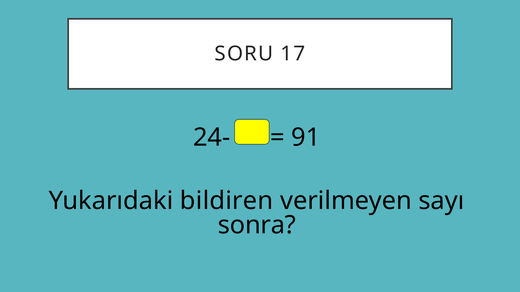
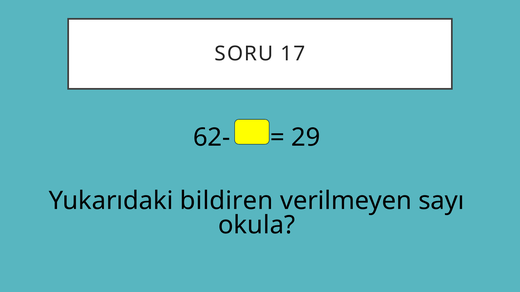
24-: 24- -> 62-
91: 91 -> 29
sonra: sonra -> okula
